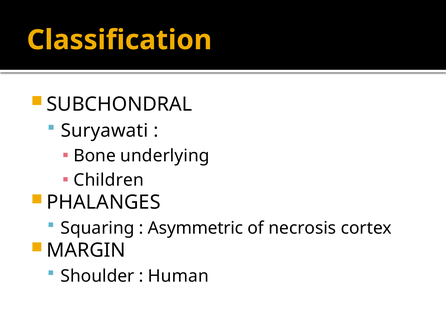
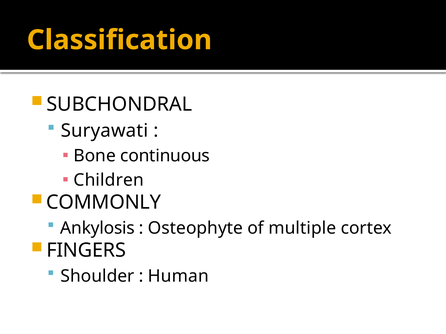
underlying: underlying -> continuous
PHALANGES: PHALANGES -> COMMONLY
Squaring: Squaring -> Ankylosis
Asymmetric: Asymmetric -> Osteophyte
necrosis: necrosis -> multiple
MARGIN: MARGIN -> FINGERS
